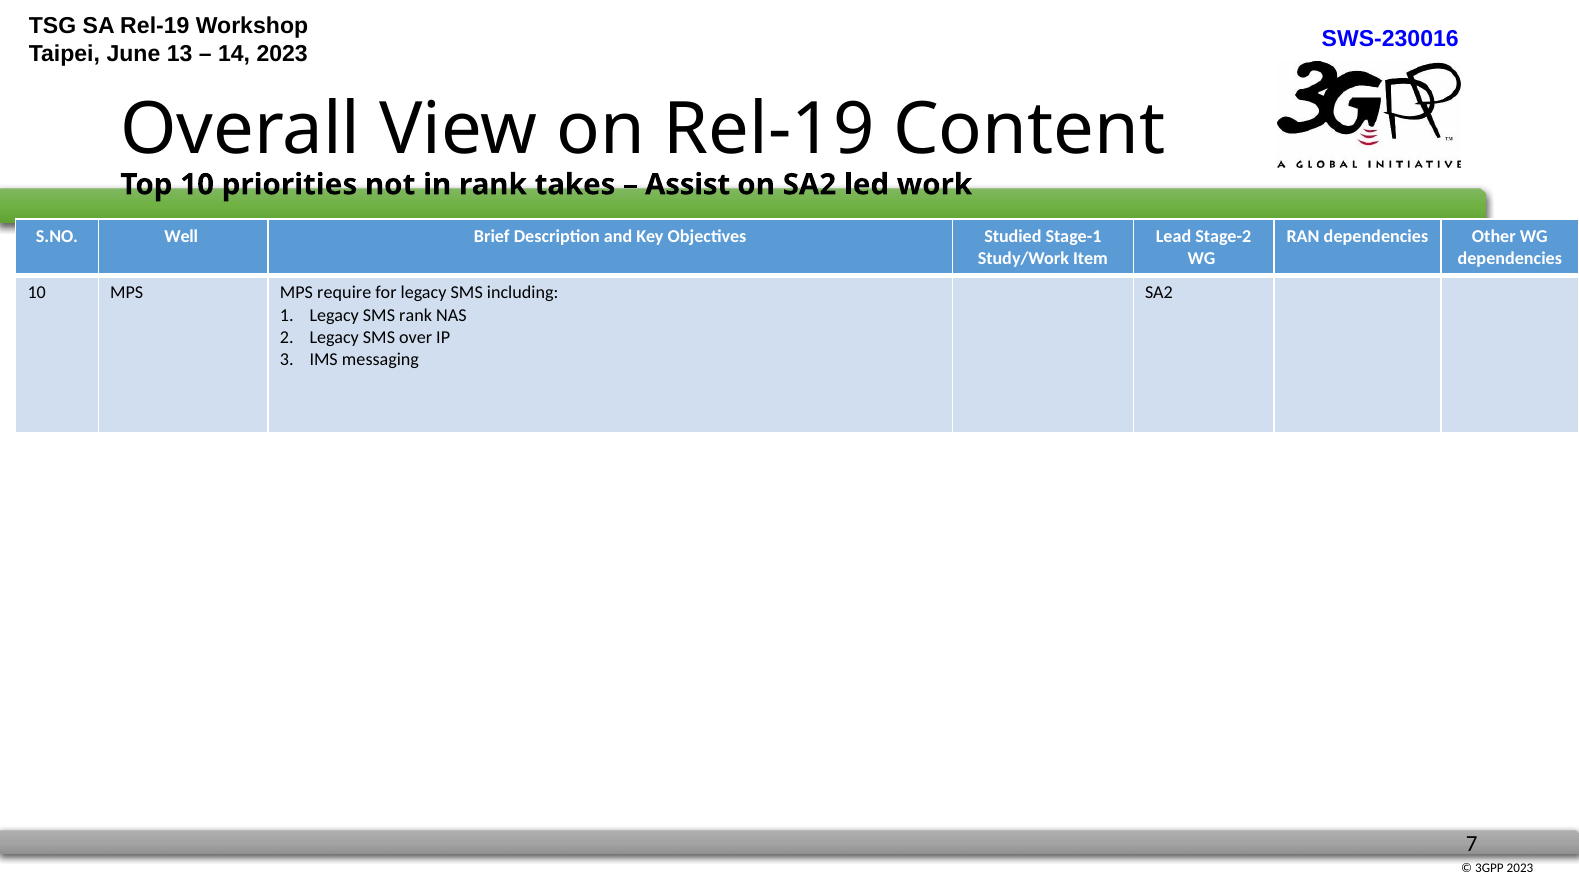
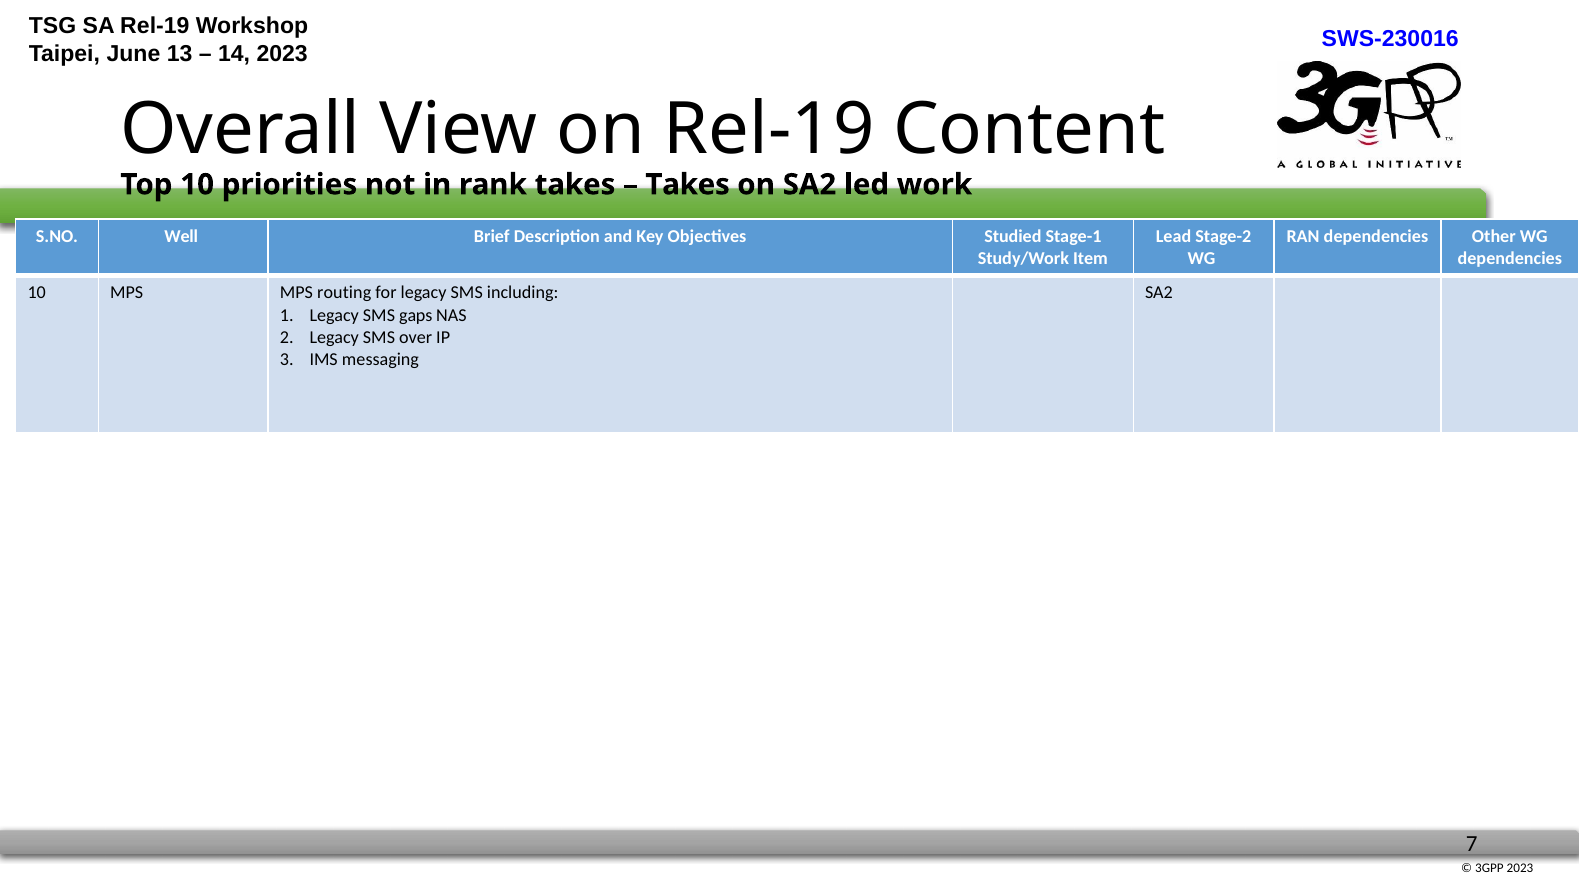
Assist at (688, 185): Assist -> Takes
require: require -> routing
SMS rank: rank -> gaps
